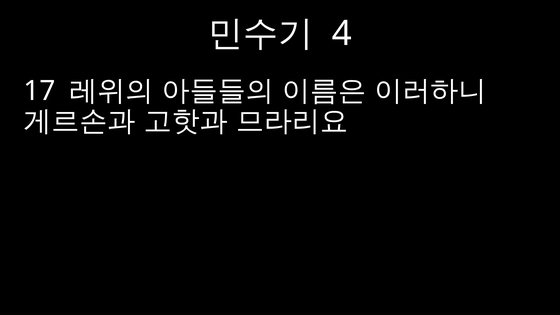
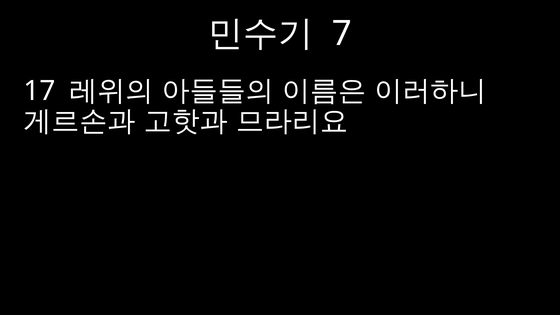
4: 4 -> 7
